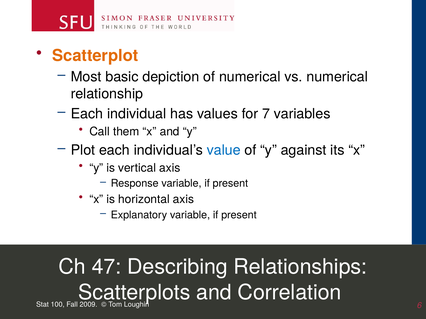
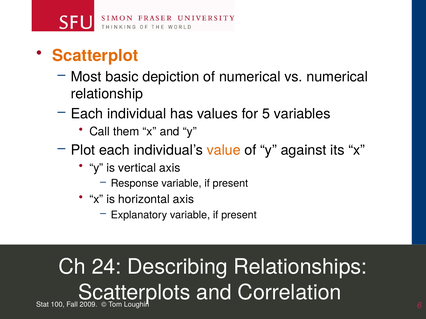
7: 7 -> 5
value colour: blue -> orange
47: 47 -> 24
